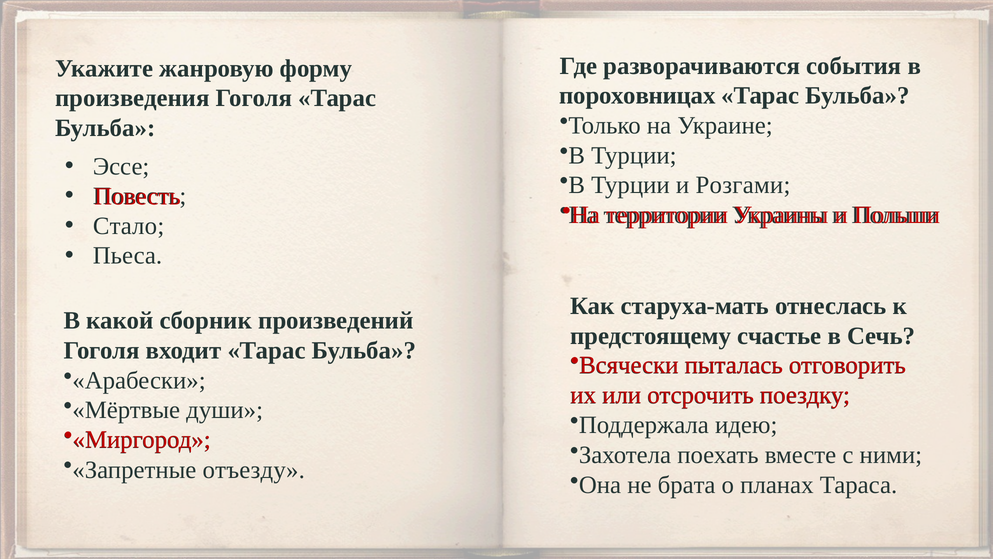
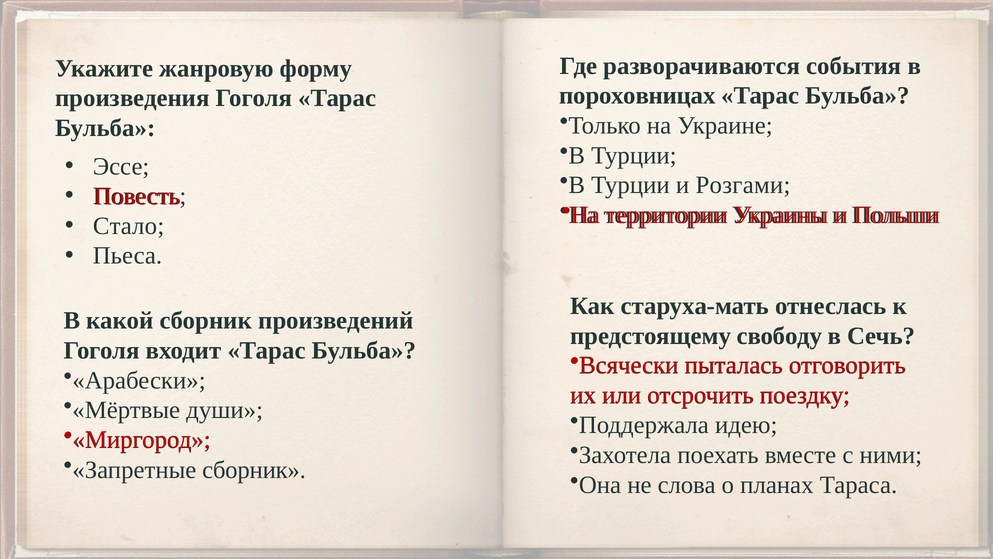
счастье: счастье -> свободу
отъезду at (254, 469): отъезду -> сборник
брата: брата -> слова
